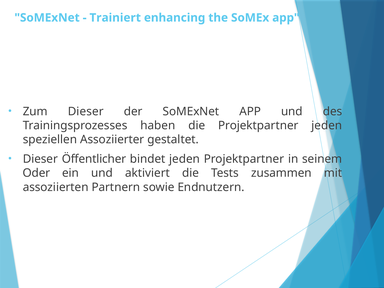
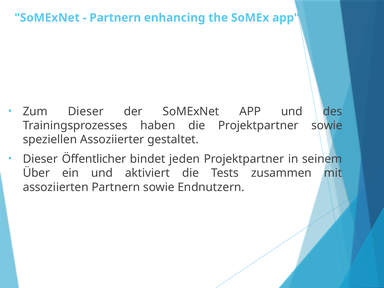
Trainiert at (115, 18): Trainiert -> Partnern
Projektpartner jeden: jeden -> sowie
Oder: Oder -> Über
